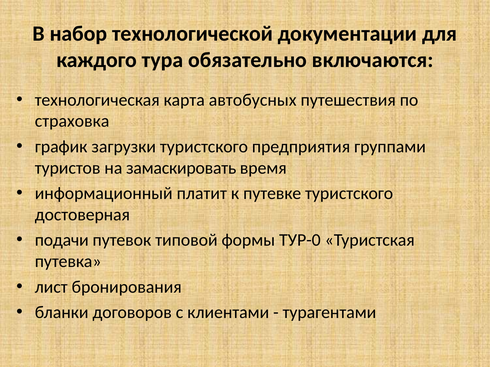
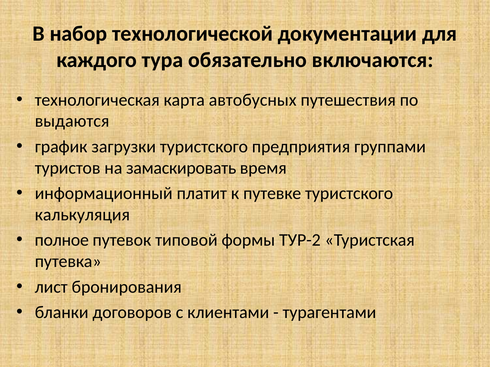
страховка: страховка -> выдаются
достоверная: достоверная -> калькуляция
подачи: подачи -> полное
ТУР-0: ТУР-0 -> ТУР-2
